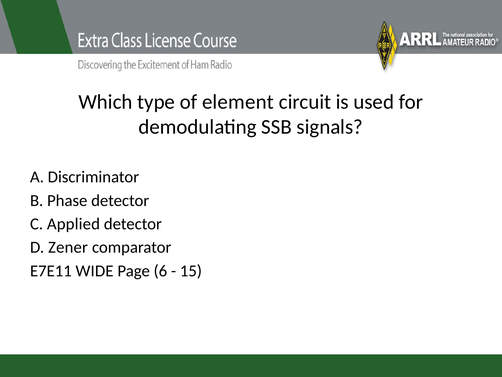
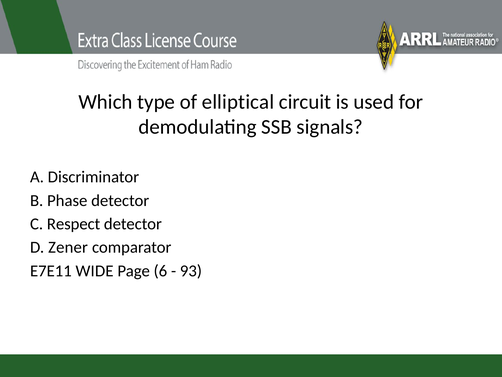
element: element -> elliptical
Applied: Applied -> Respect
15: 15 -> 93
